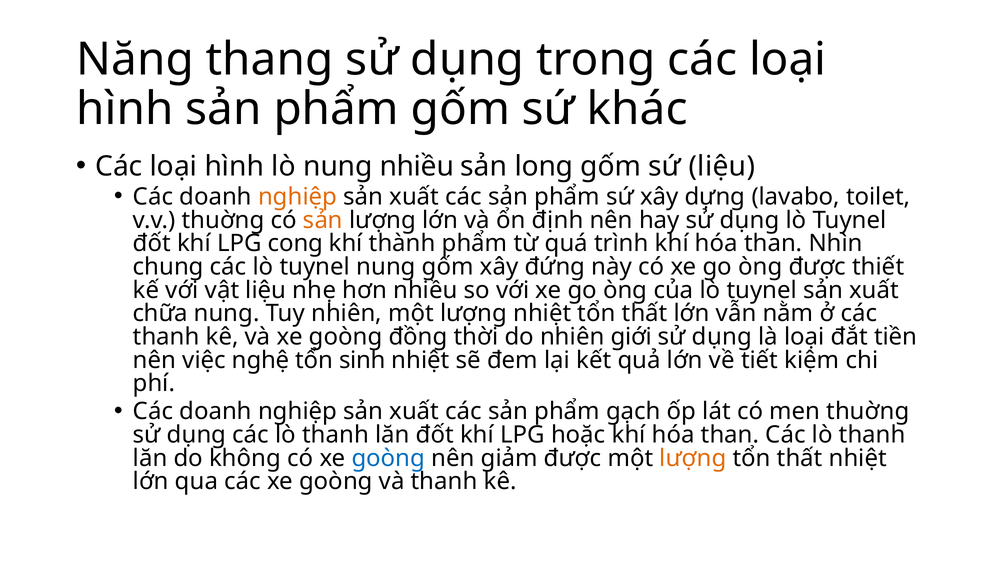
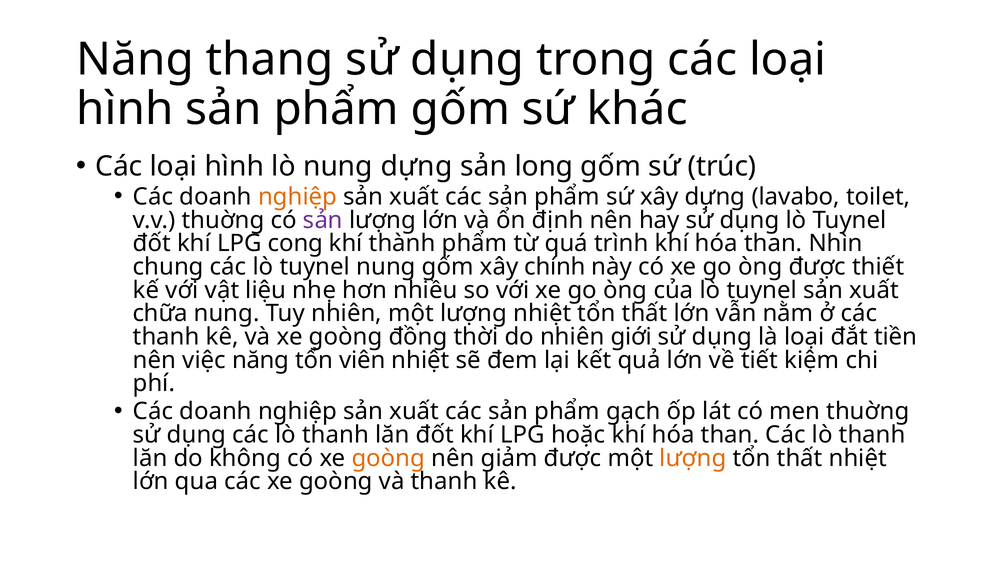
nung nhiều: nhiều -> dựng
sứ liệu: liệu -> trúc
sản at (323, 220) colour: orange -> purple
đứng: đứng -> chính
việc nghệ: nghệ -> năng
sinh: sinh -> viên
goòng at (388, 458) colour: blue -> orange
